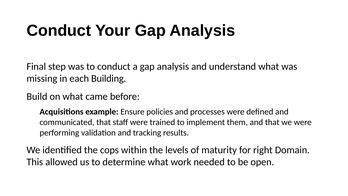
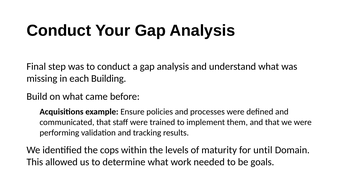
right: right -> until
open: open -> goals
